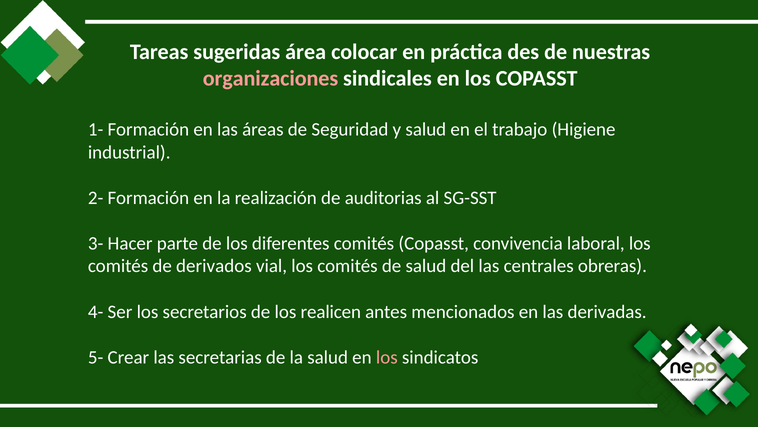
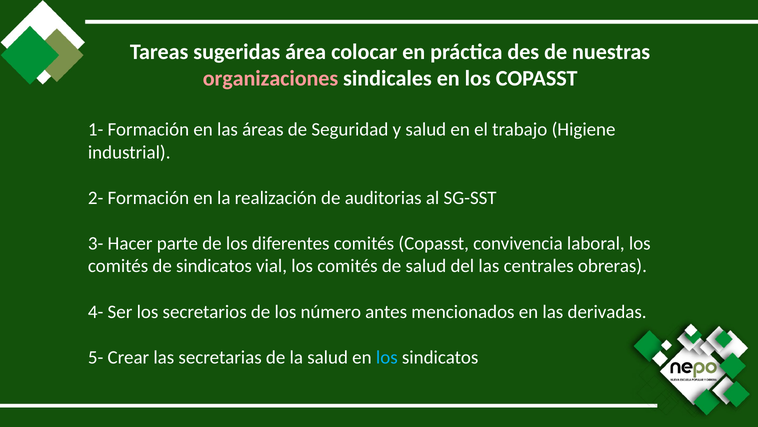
de derivados: derivados -> sindicatos
realicen: realicen -> número
los at (387, 357) colour: pink -> light blue
